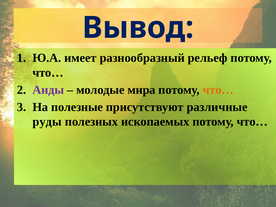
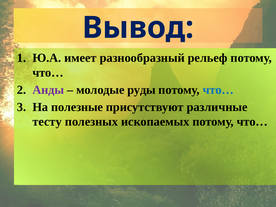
мира: мира -> руды
что… at (218, 90) colour: orange -> blue
руды: руды -> тесту
